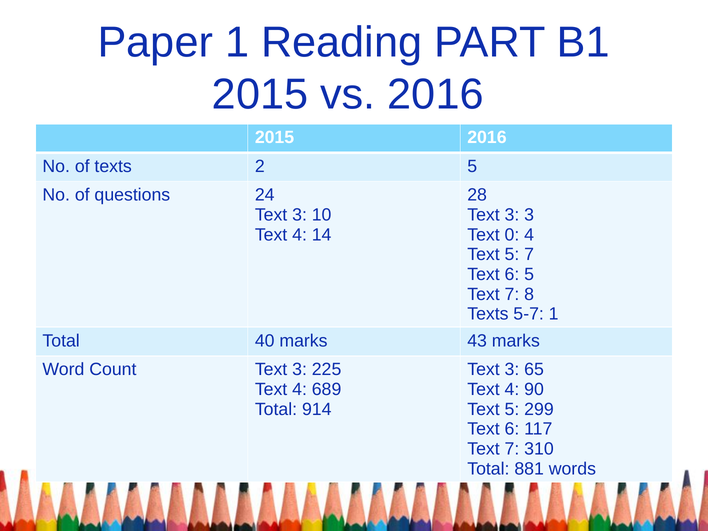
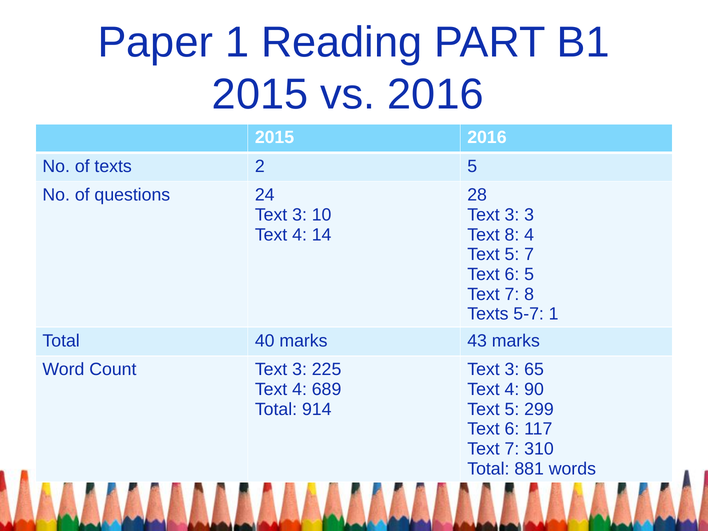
Text 0: 0 -> 8
